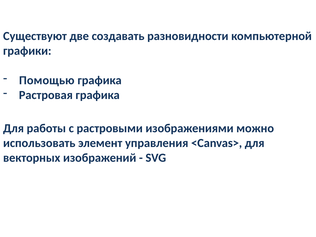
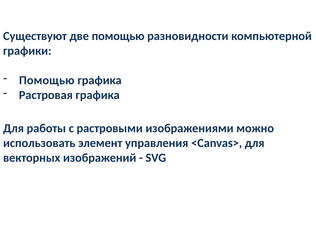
две создавать: создавать -> помощью
